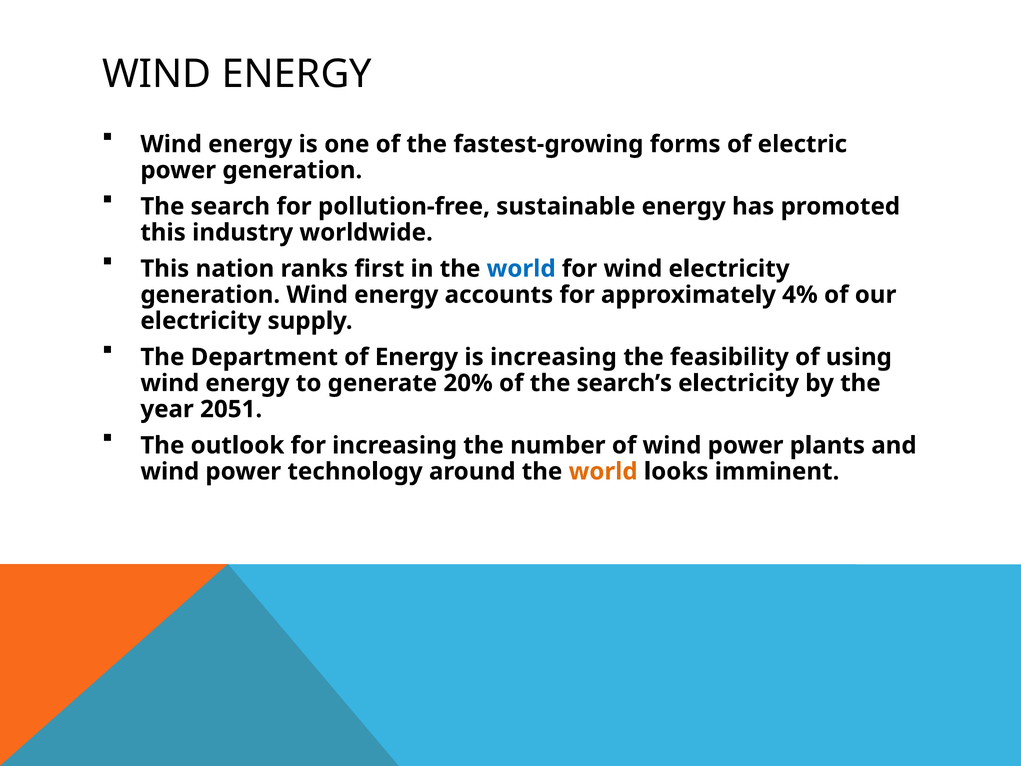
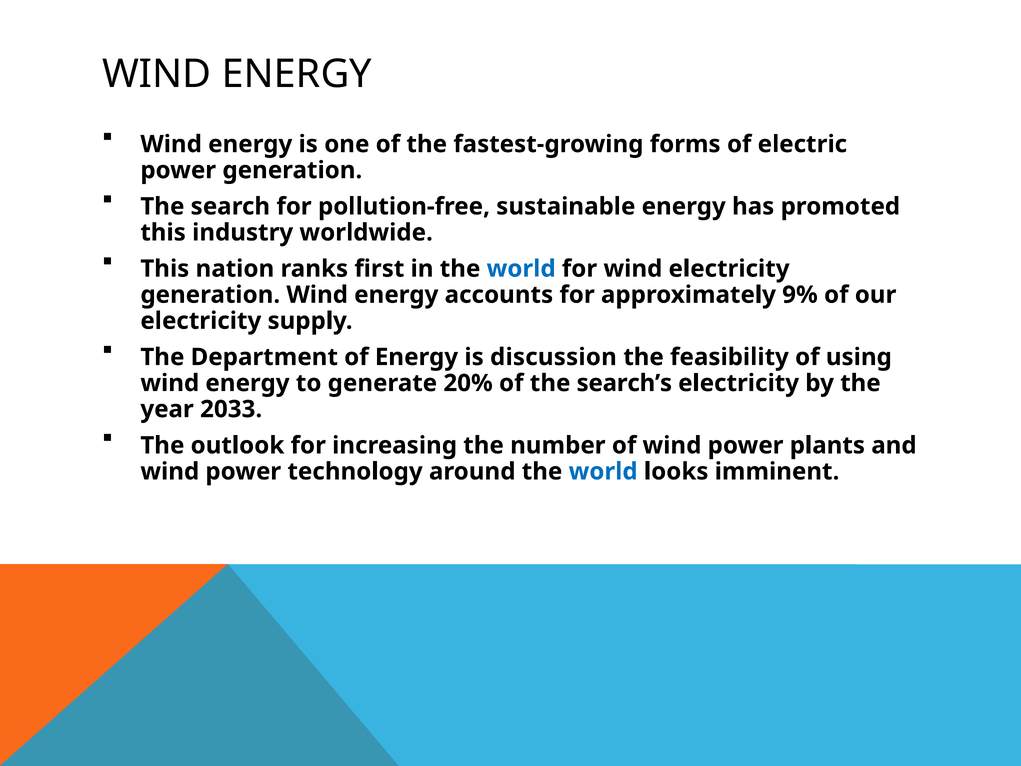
4%: 4% -> 9%
is increasing: increasing -> discussion
2051: 2051 -> 2033
world at (603, 471) colour: orange -> blue
